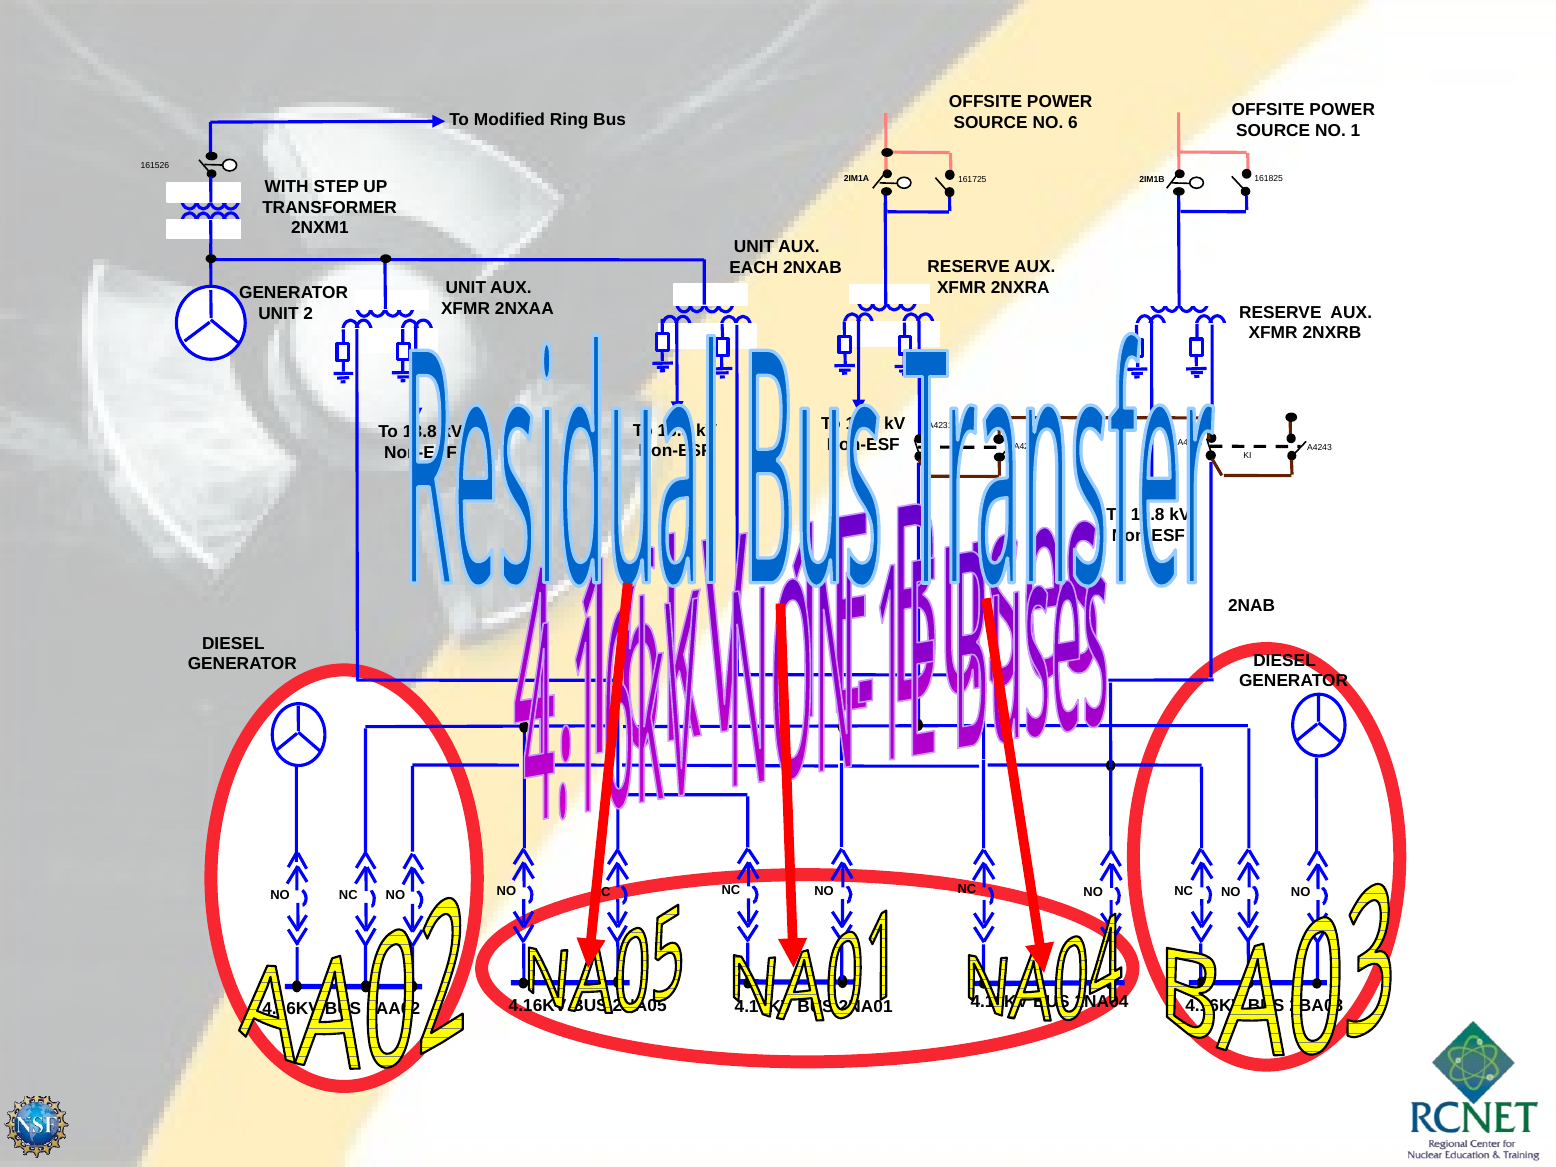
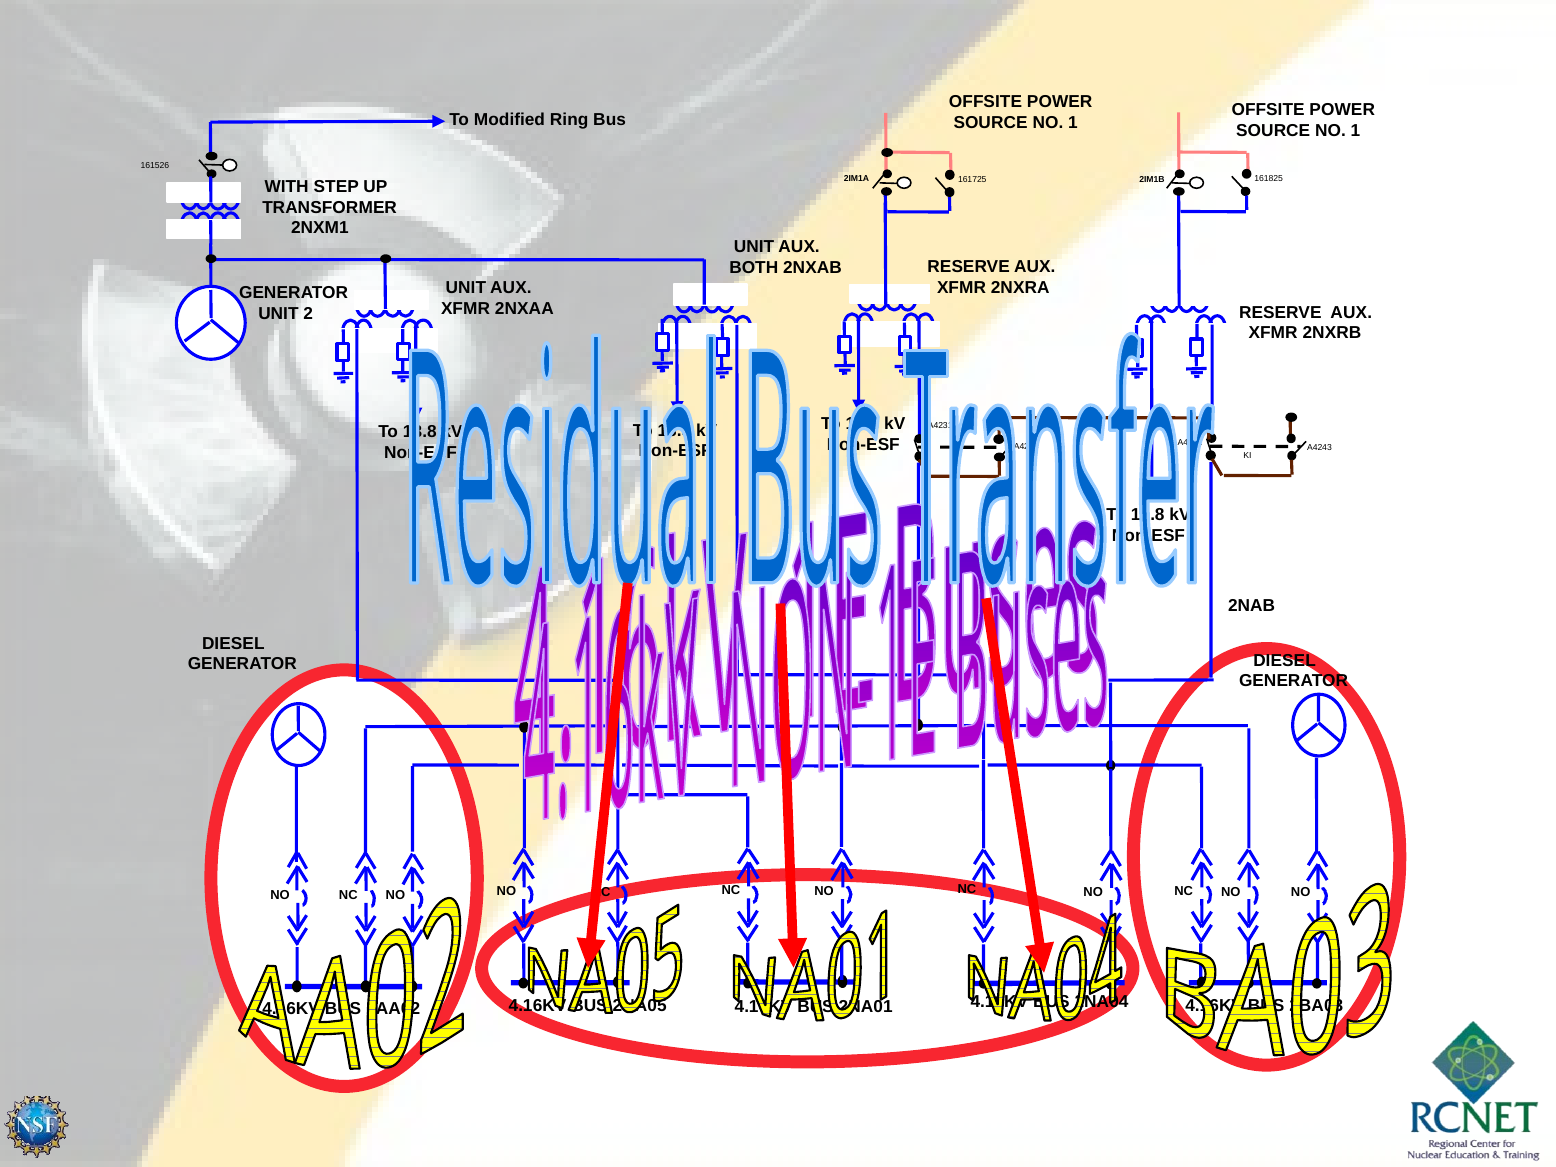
6 at (1073, 122): 6 -> 1
EACH: EACH -> BOTH
